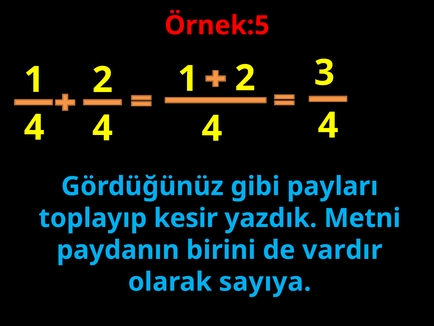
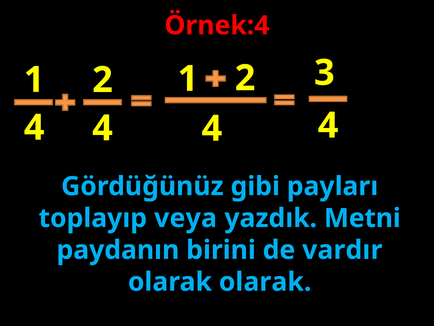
Örnek:5: Örnek:5 -> Örnek:4
kesir: kesir -> veya
olarak sayıya: sayıya -> olarak
